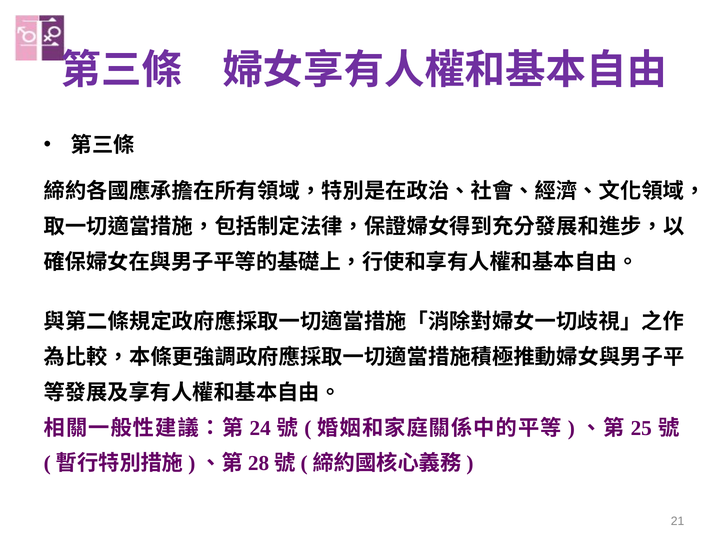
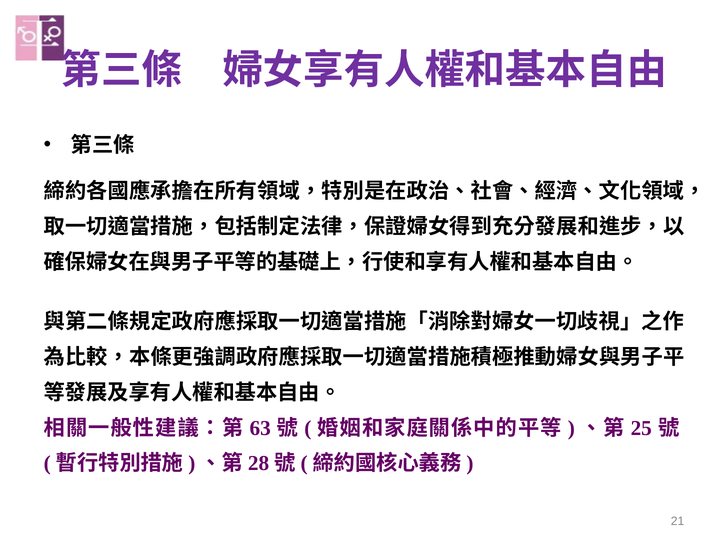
24: 24 -> 63
